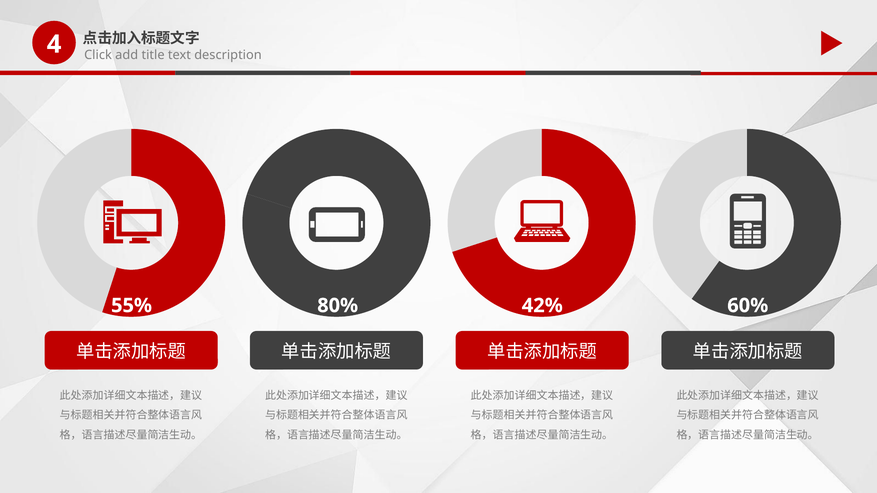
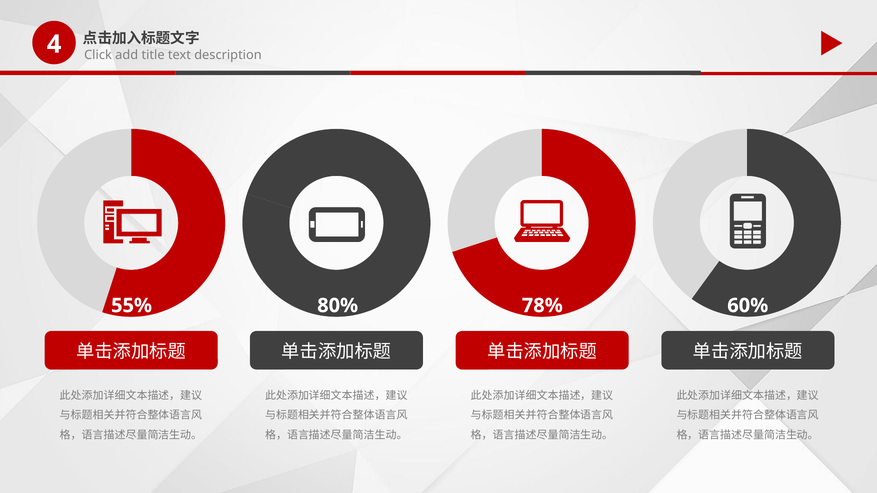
42%: 42% -> 78%
